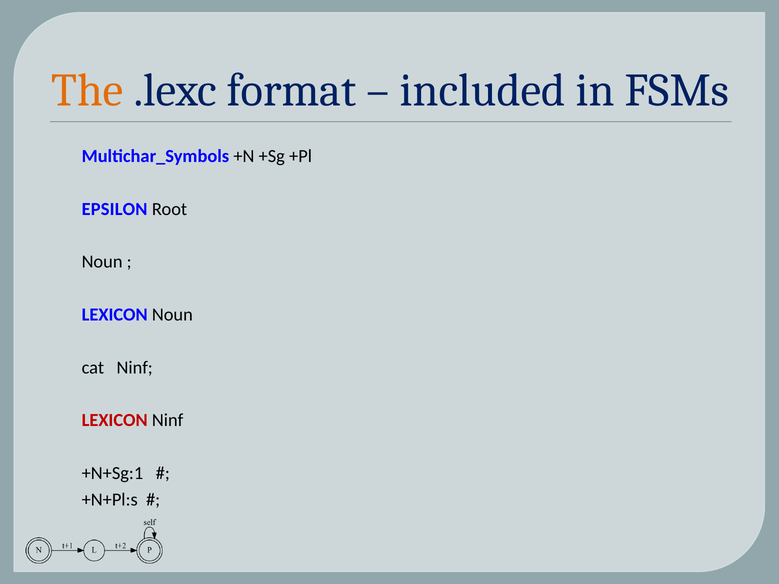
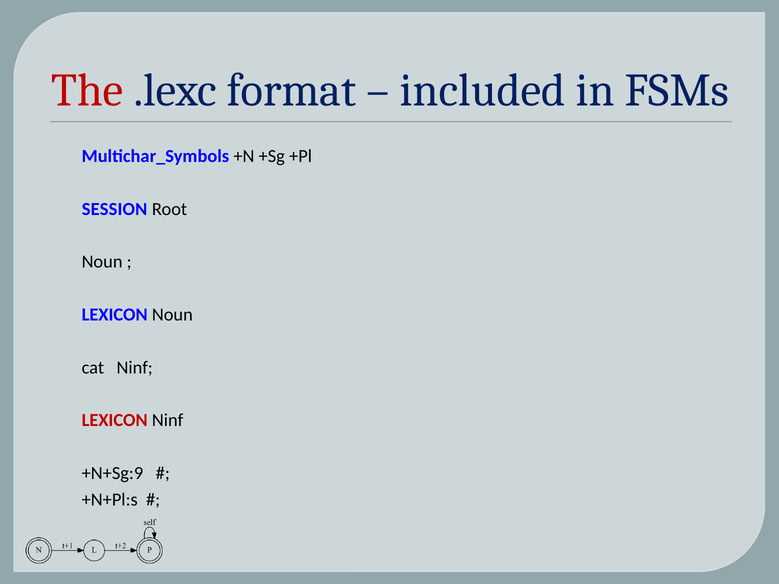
The colour: orange -> red
EPSILON: EPSILON -> SESSION
+N+Sg:1: +N+Sg:1 -> +N+Sg:9
